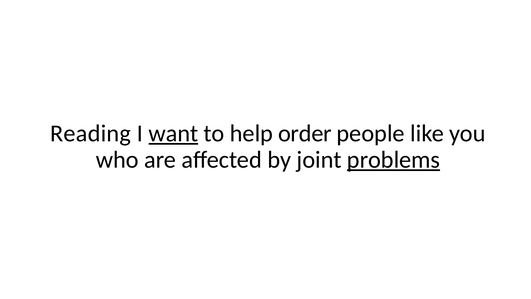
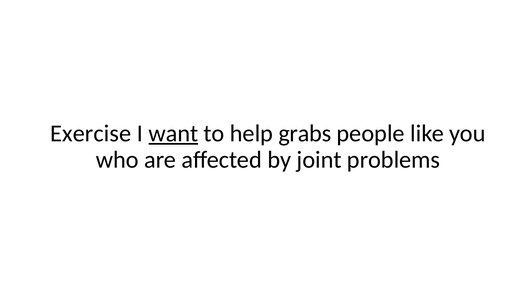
Reading: Reading -> Exercise
order: order -> grabs
problems underline: present -> none
